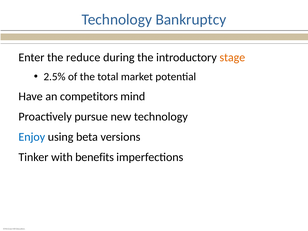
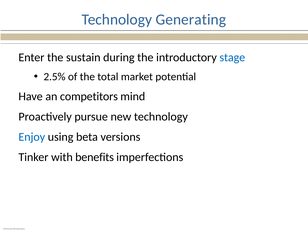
Bankruptcy: Bankruptcy -> Generating
reduce: reduce -> sustain
stage colour: orange -> blue
